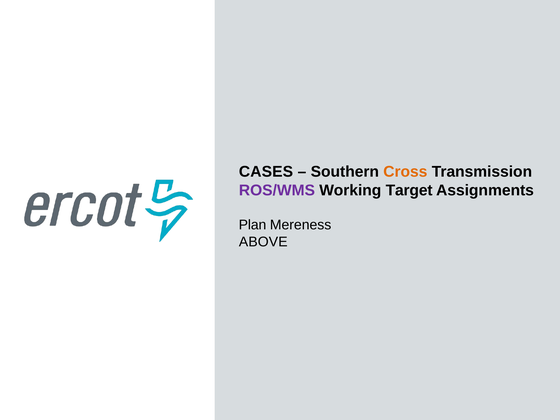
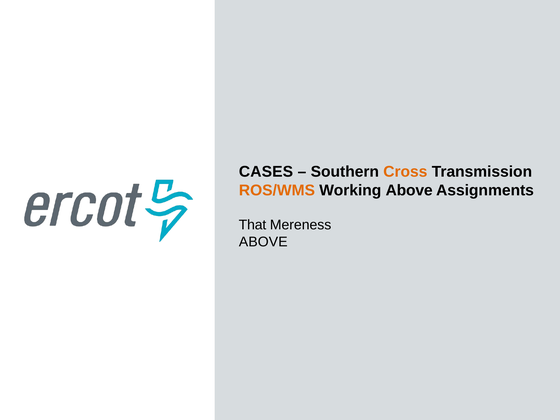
ROS/WMS colour: purple -> orange
Working Target: Target -> Above
Plan: Plan -> That
